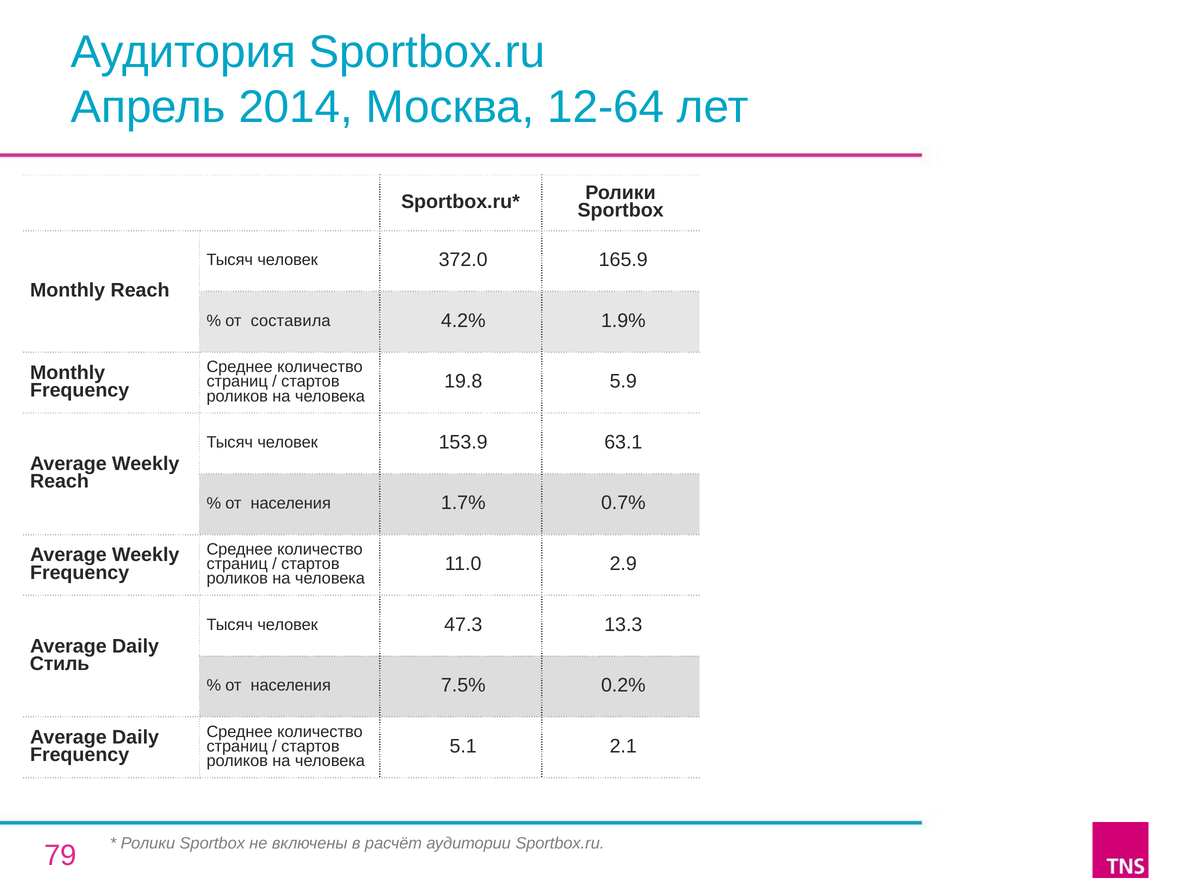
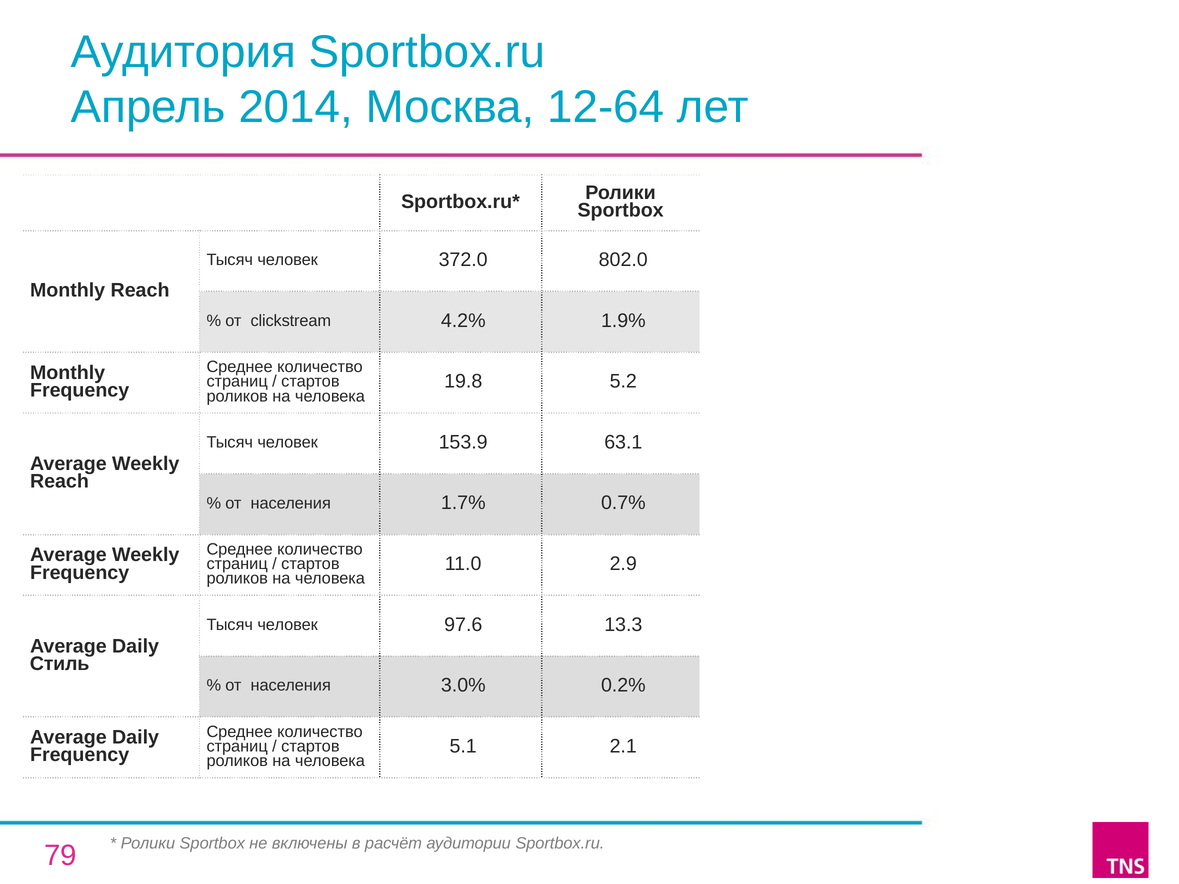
165.9: 165.9 -> 802.0
составила: составила -> clickstream
5.9: 5.9 -> 5.2
47.3: 47.3 -> 97.6
7.5%: 7.5% -> 3.0%
